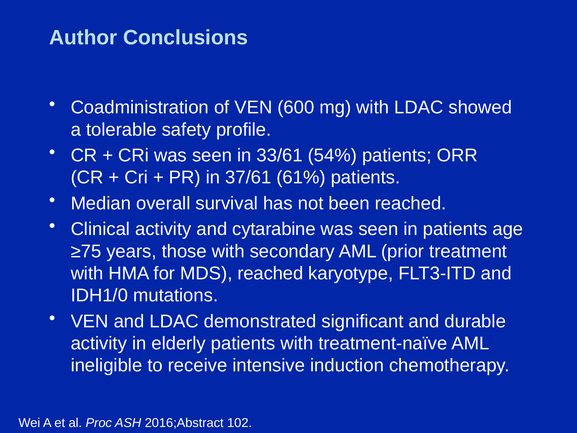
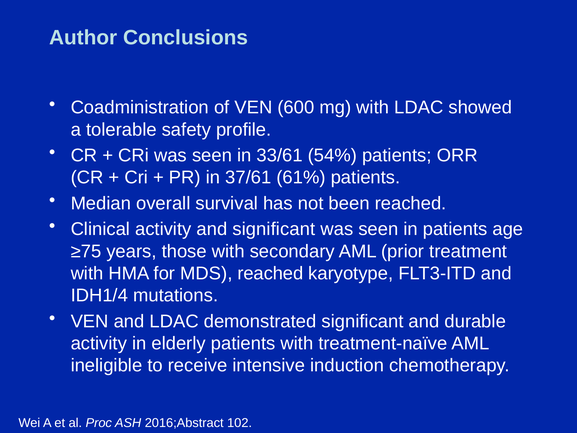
and cytarabine: cytarabine -> significant
IDH1/0: IDH1/0 -> IDH1/4
